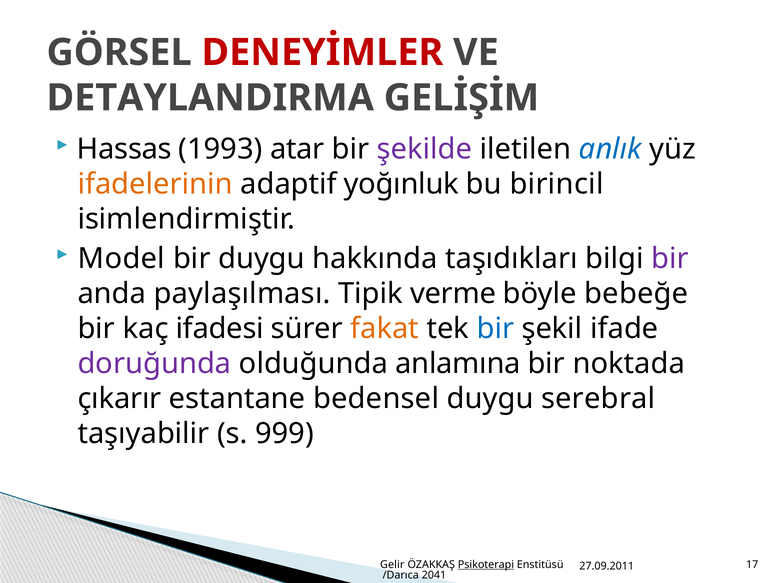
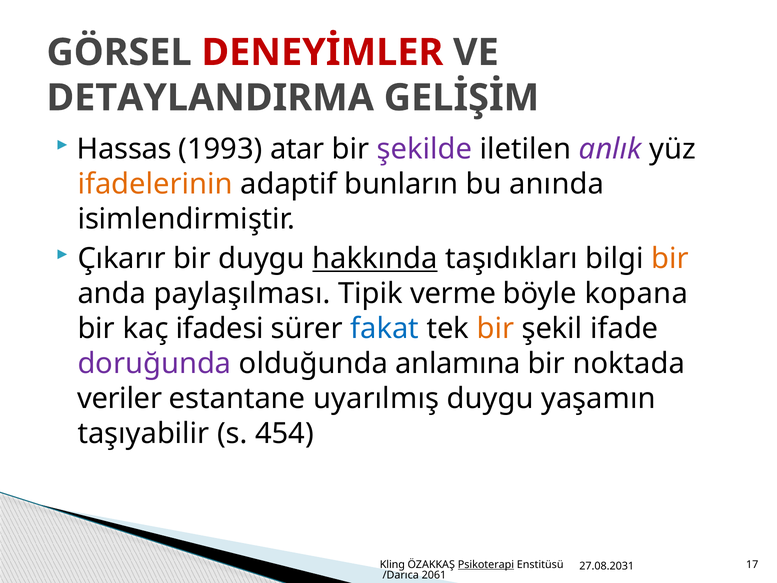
anlık colour: blue -> purple
yoğınluk: yoğınluk -> bunların
birincil: birincil -> anında
Model: Model -> Çıkarır
hakkında underline: none -> present
bir at (670, 259) colour: purple -> orange
bebeğe: bebeğe -> kopana
fakat colour: orange -> blue
bir at (495, 329) colour: blue -> orange
çıkarır: çıkarır -> veriler
bedensel: bedensel -> uyarılmış
serebral: serebral -> yaşamın
999: 999 -> 454
Gelir: Gelir -> Kling
27.09.2011: 27.09.2011 -> 27.08.2031
2041: 2041 -> 2061
